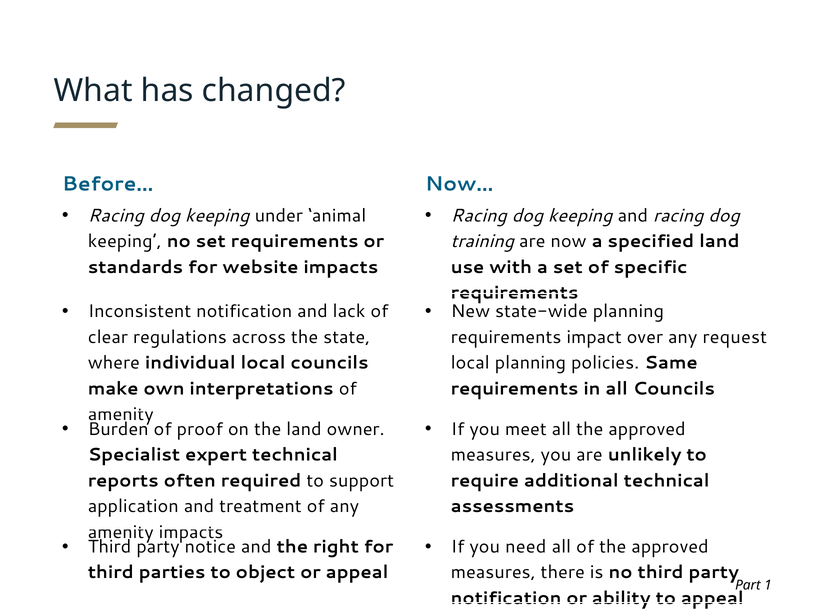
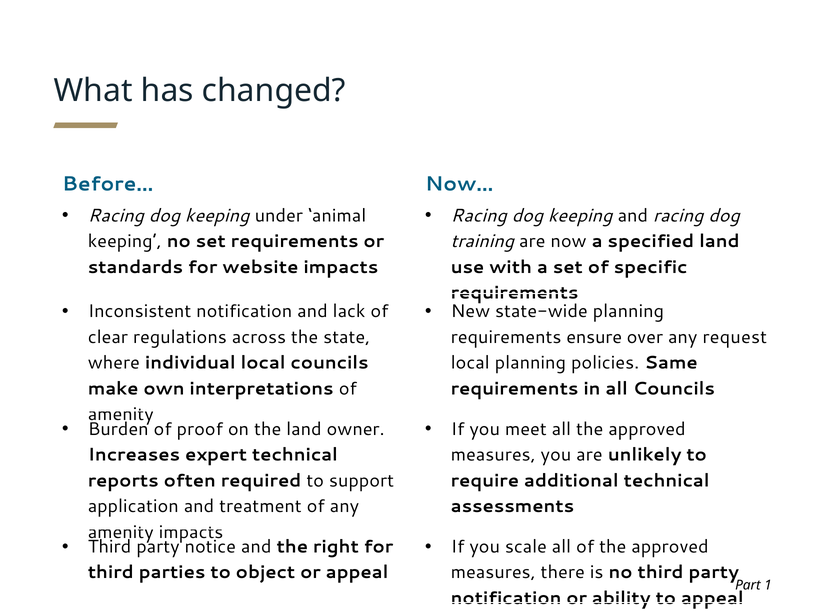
impact: impact -> ensure
Specialist: Specialist -> Increases
need: need -> scale
